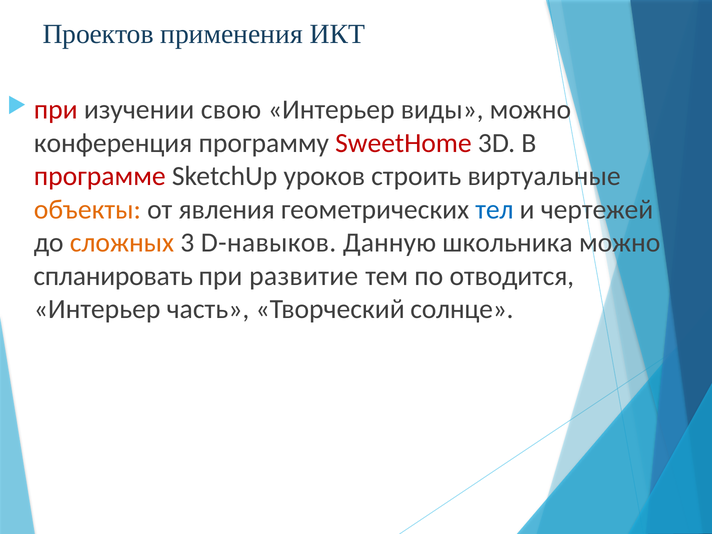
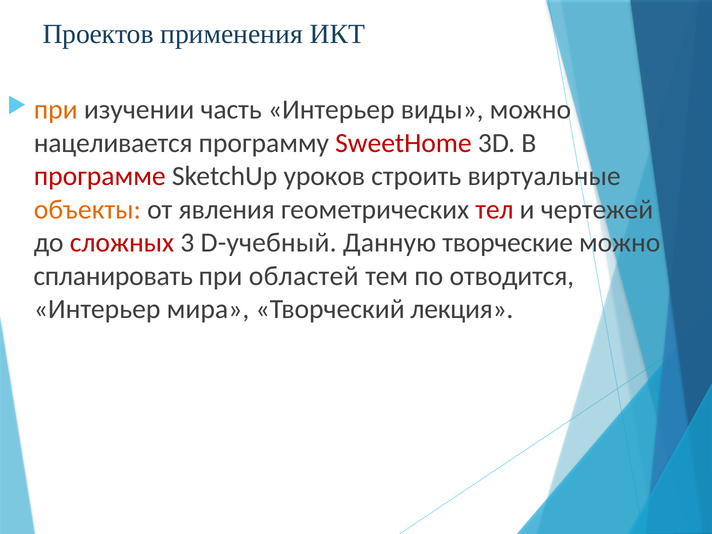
при at (56, 110) colour: red -> orange
свою: свою -> часть
конференция: конференция -> нацеливается
тел colour: blue -> red
сложных colour: orange -> red
D-навыков: D-навыков -> D-учебный
школьника: школьника -> творческие
развитие: развитие -> областей
часть: часть -> мира
солнце: солнце -> лекция
